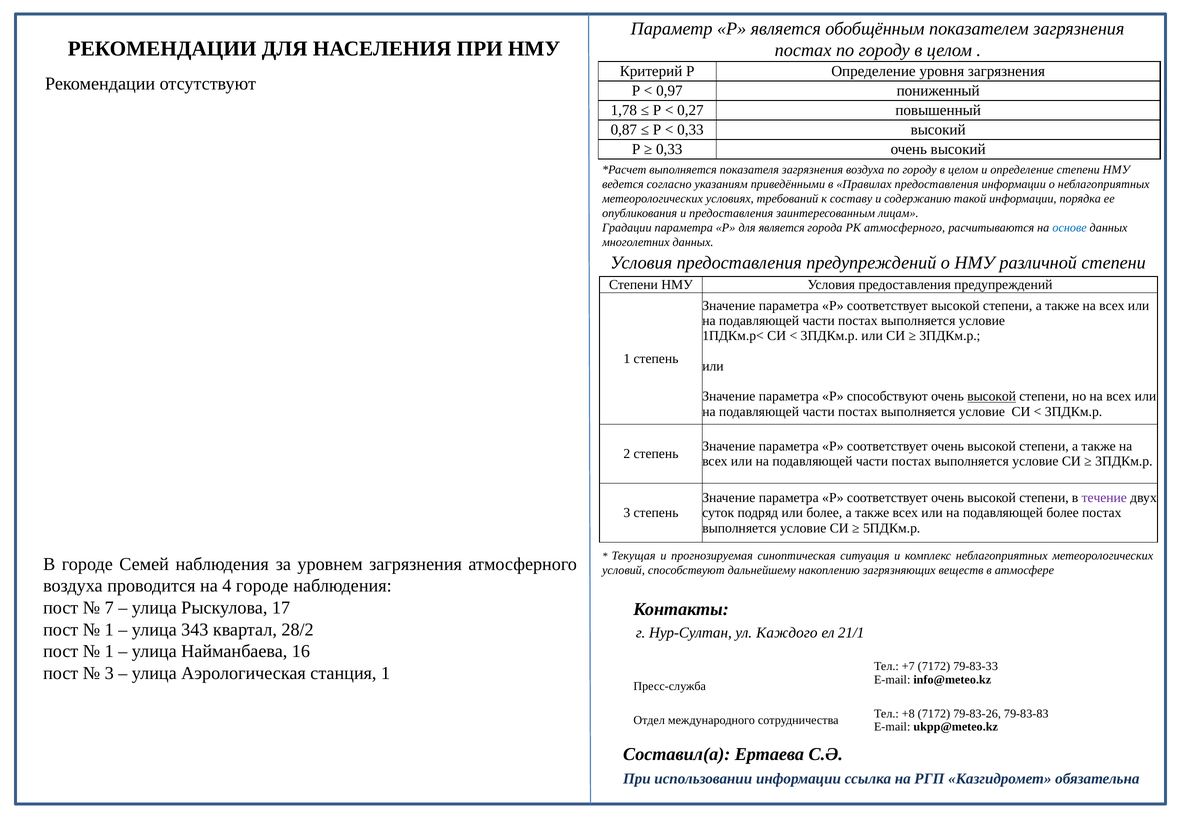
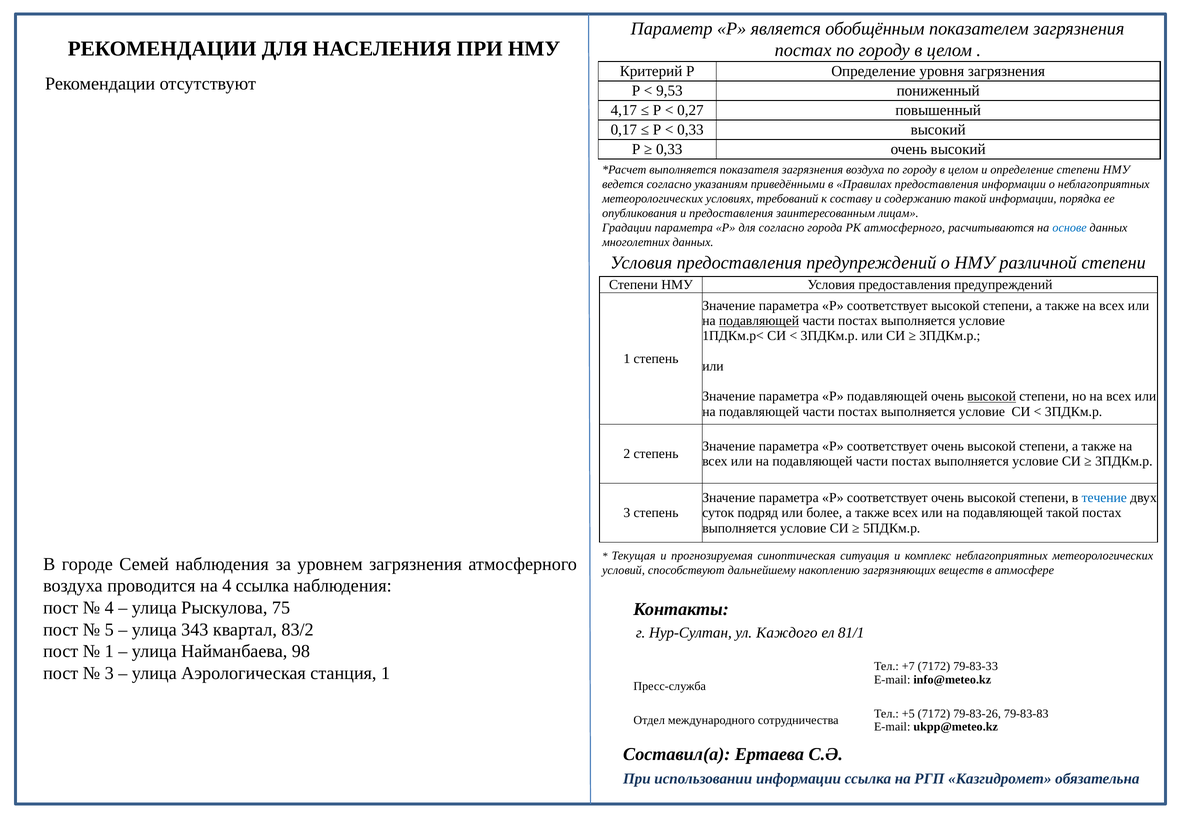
0,97: 0,97 -> 9,53
1,78: 1,78 -> 4,17
0,87: 0,87 -> 0,17
для является: является -> согласно
подавляющей at (759, 321) underline: none -> present
Р способствуют: способствуют -> подавляющей
течение colour: purple -> blue
подавляющей более: более -> такой
4 городе: городе -> ссылка
7 at (109, 607): 7 -> 4
17: 17 -> 75
1 at (109, 629): 1 -> 5
28/2: 28/2 -> 83/2
21/1: 21/1 -> 81/1
16: 16 -> 98
+8: +8 -> +5
